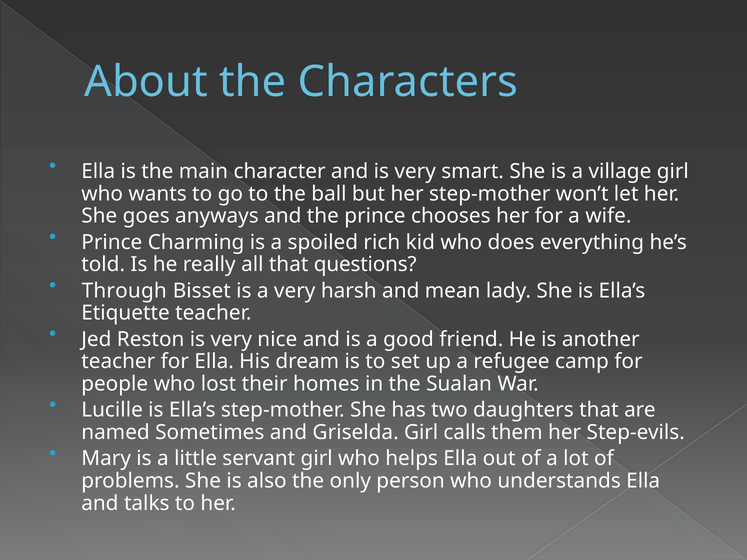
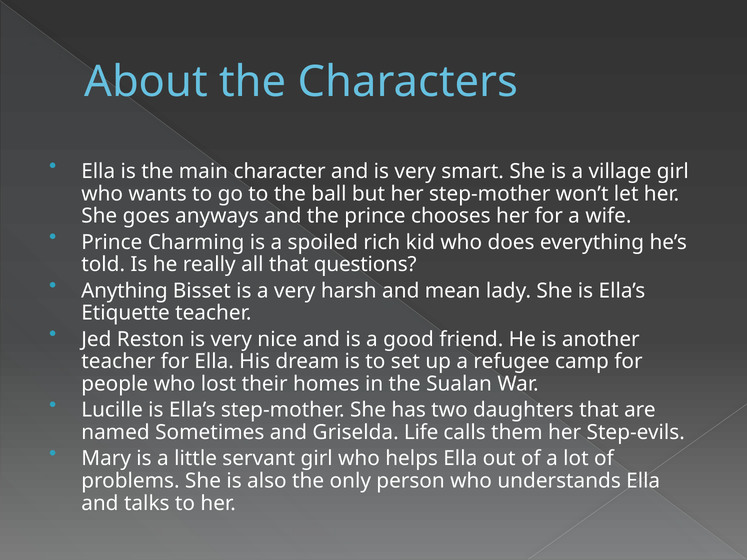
Through: Through -> Anything
Griselda Girl: Girl -> Life
